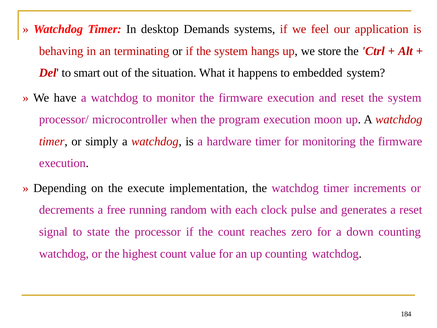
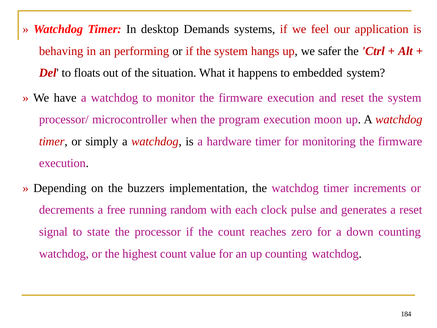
terminating: terminating -> performing
store: store -> safer
smart: smart -> floats
execute: execute -> buzzers
